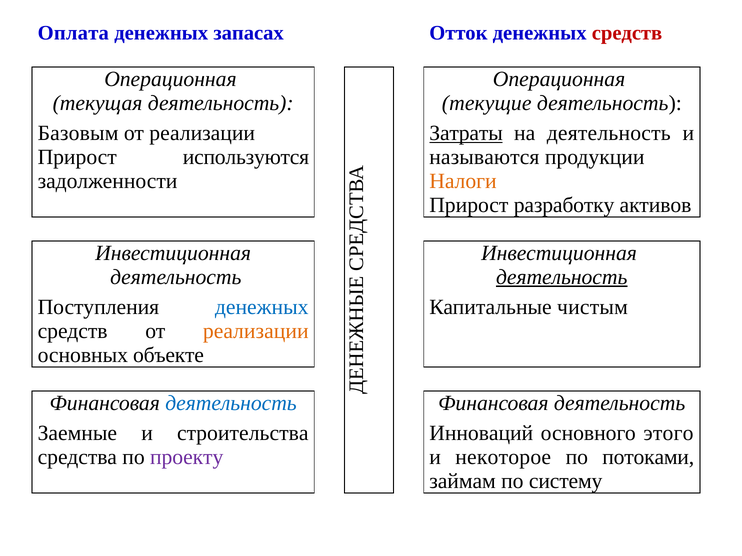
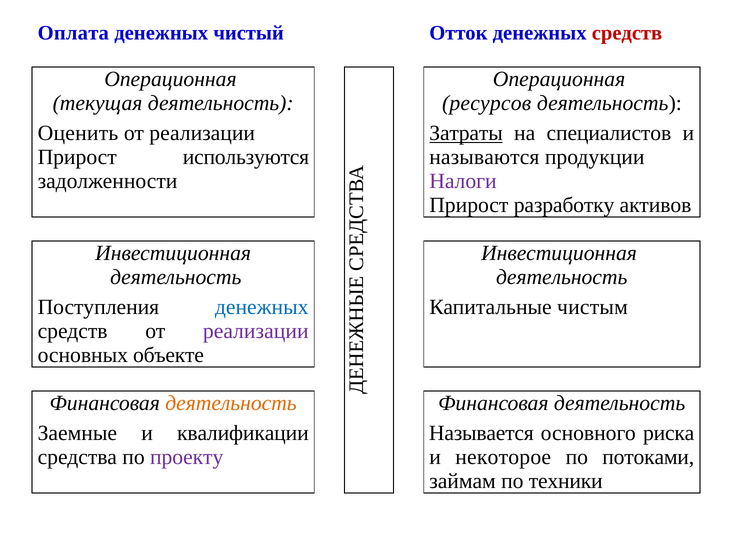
запасах: запасах -> чистый
текущие: текущие -> ресурсов
Базовым: Базовым -> Оценить
на деятельность: деятельность -> специалистов
Налоги colour: orange -> purple
деятельность at (562, 277) underline: present -> none
реализации at (256, 331) colour: orange -> purple
деятельность at (231, 403) colour: blue -> orange
строительства: строительства -> квалификации
Инноваций: Инноваций -> Называется
этого: этого -> риска
систему: систему -> техники
